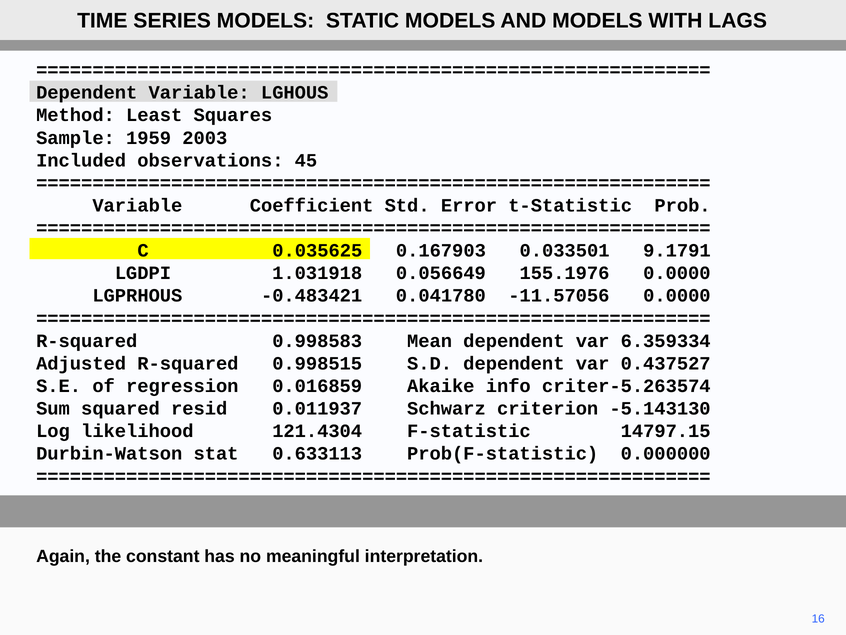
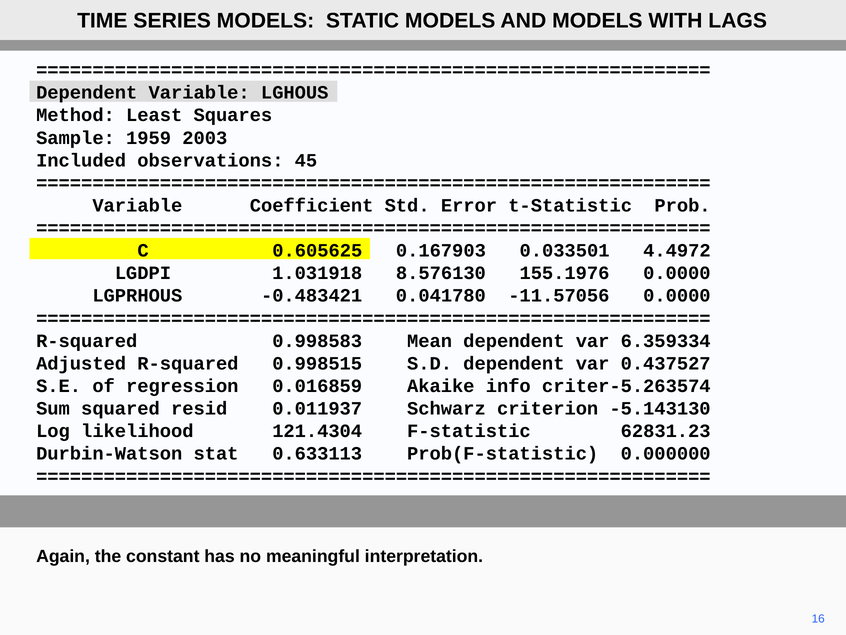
0.035625: 0.035625 -> 0.605625
9.1791: 9.1791 -> 4.4972
0.056649: 0.056649 -> 8.576130
14797.15: 14797.15 -> 62831.23
